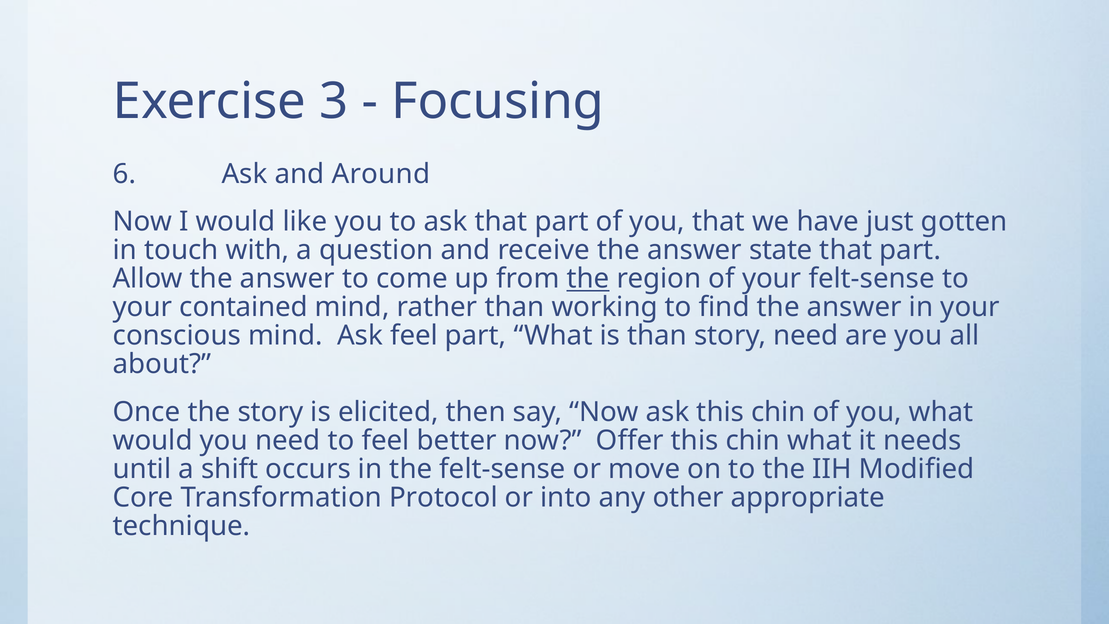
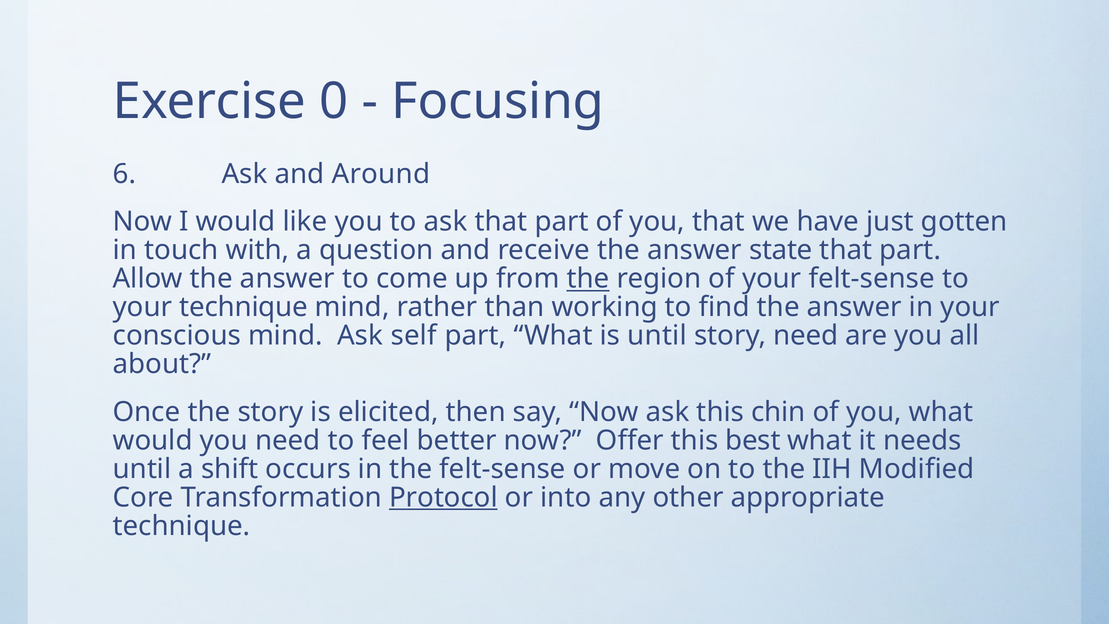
3: 3 -> 0
your contained: contained -> technique
Ask feel: feel -> self
is than: than -> until
Offer this chin: chin -> best
Protocol underline: none -> present
